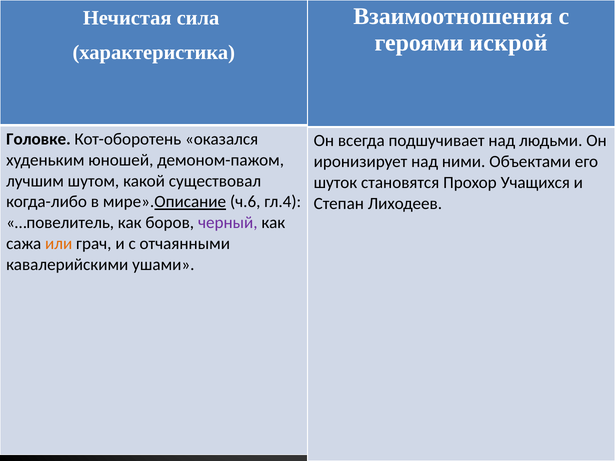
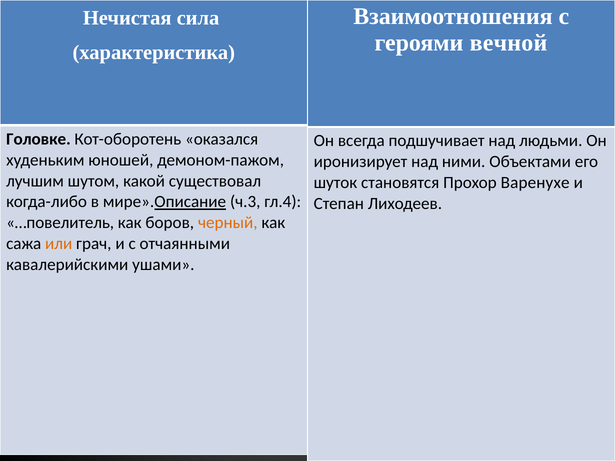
искрой: искрой -> вечной
Учащихся: Учащихся -> Варенухе
ч.6: ч.6 -> ч.3
черный colour: purple -> orange
